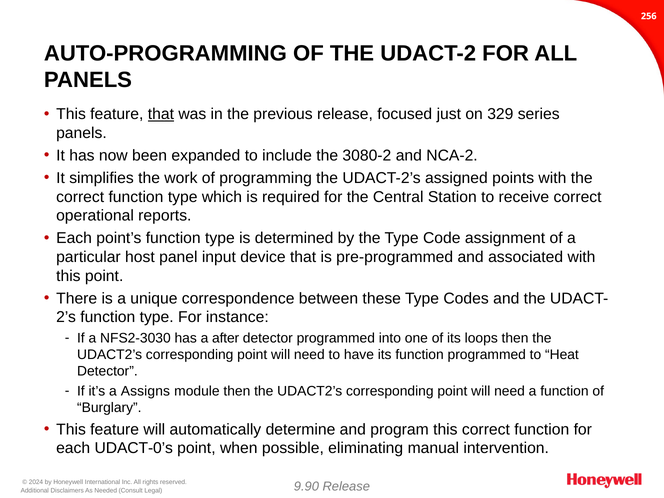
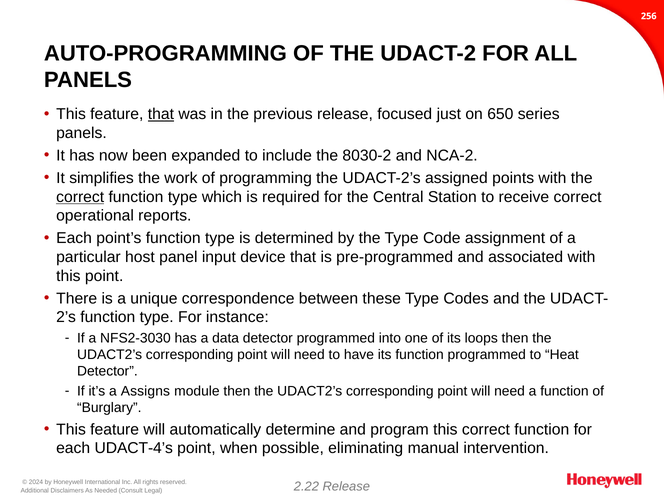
329: 329 -> 650
3080-2: 3080-2 -> 8030-2
correct at (80, 197) underline: none -> present
after: after -> data
UDACT-0’s: UDACT-0’s -> UDACT-4’s
9.90: 9.90 -> 2.22
